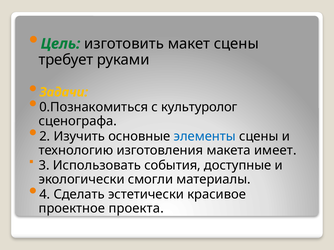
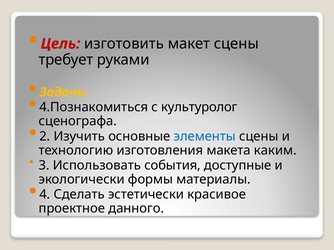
Цель colour: green -> red
0.Познакомиться: 0.Познакомиться -> 4.Познакомиться
имеет: имеет -> каким
смогли: смогли -> формы
проекта: проекта -> данного
